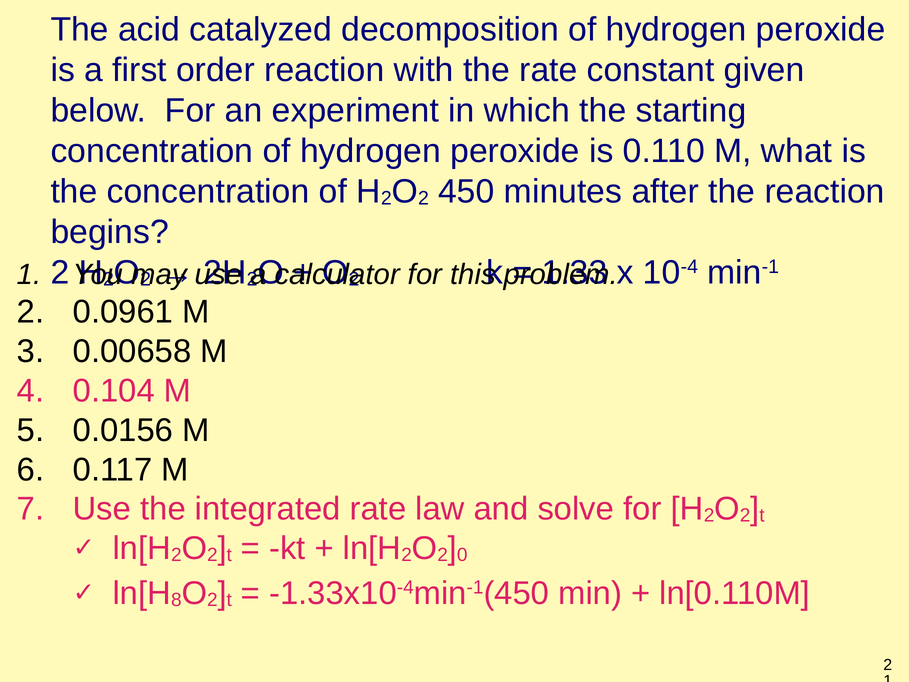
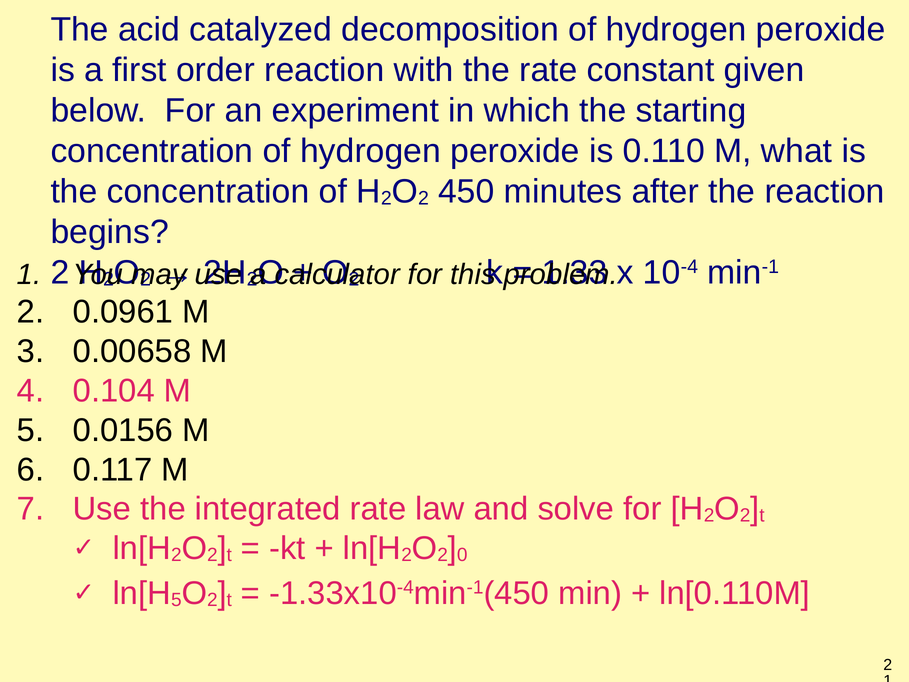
8 at (176, 600): 8 -> 5
